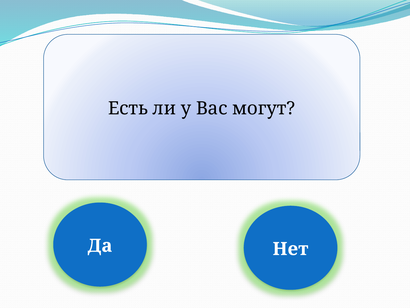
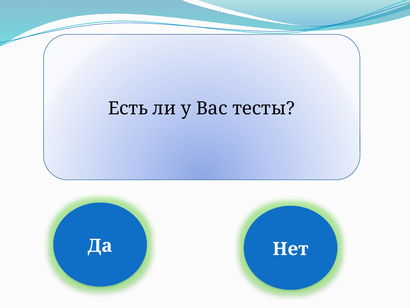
могут: могут -> тесты
